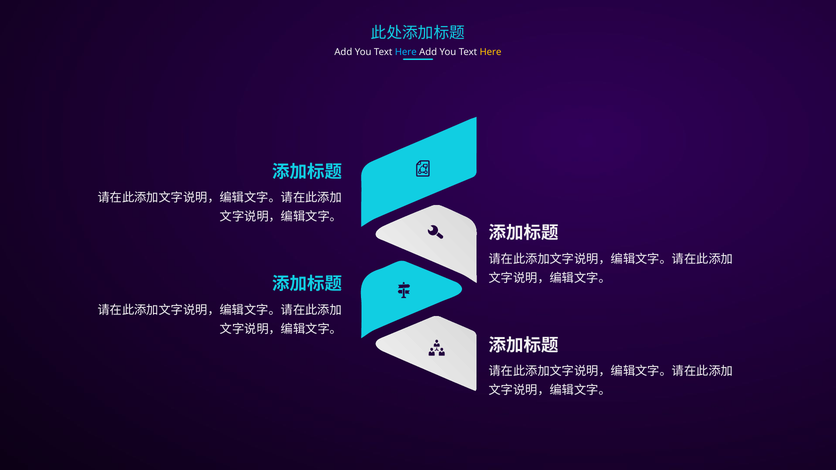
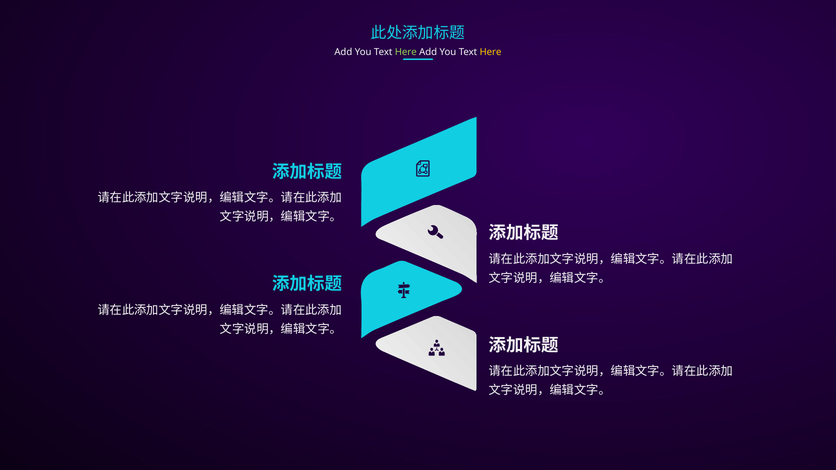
Here at (406, 52) colour: light blue -> light green
